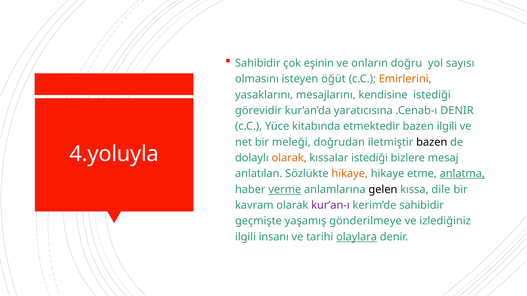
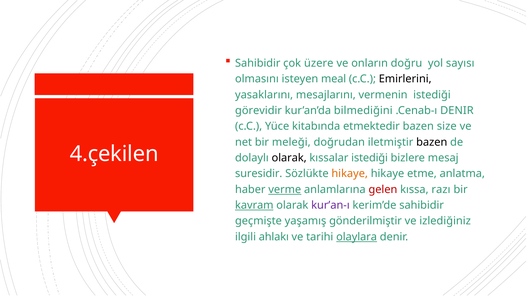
eşinin: eşinin -> üzere
öğüt: öğüt -> meal
Emirlerini colour: orange -> black
kendisine: kendisine -> vermenin
yaratıcısına: yaratıcısına -> bilmediğini
bazen ilgili: ilgili -> size
4.yoluyla: 4.yoluyla -> 4.çekilen
olarak at (289, 158) colour: orange -> black
anlatılan: anlatılan -> suresidir
anlatma underline: present -> none
gelen colour: black -> red
dile: dile -> razı
kavram underline: none -> present
gönderilmeye: gönderilmeye -> gönderilmiştir
insanı: insanı -> ahlakı
